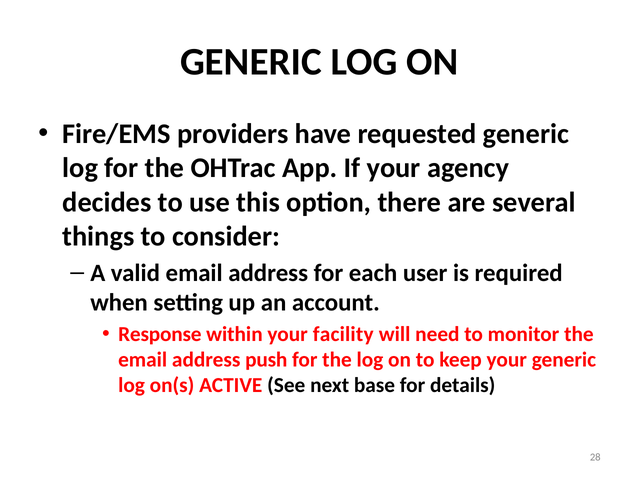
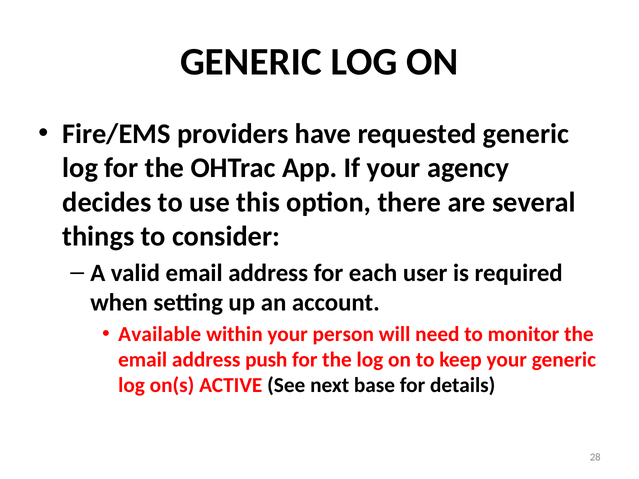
Response: Response -> Available
facility: facility -> person
